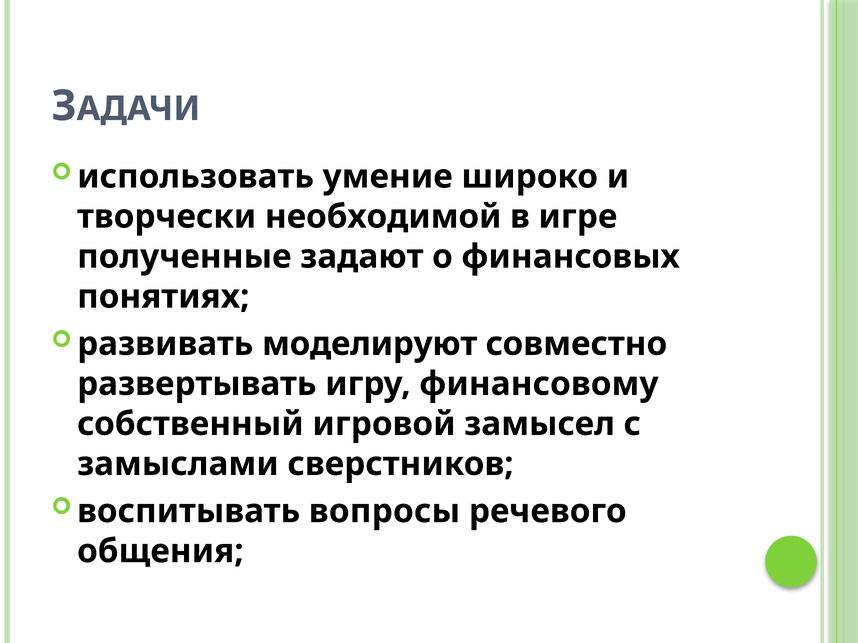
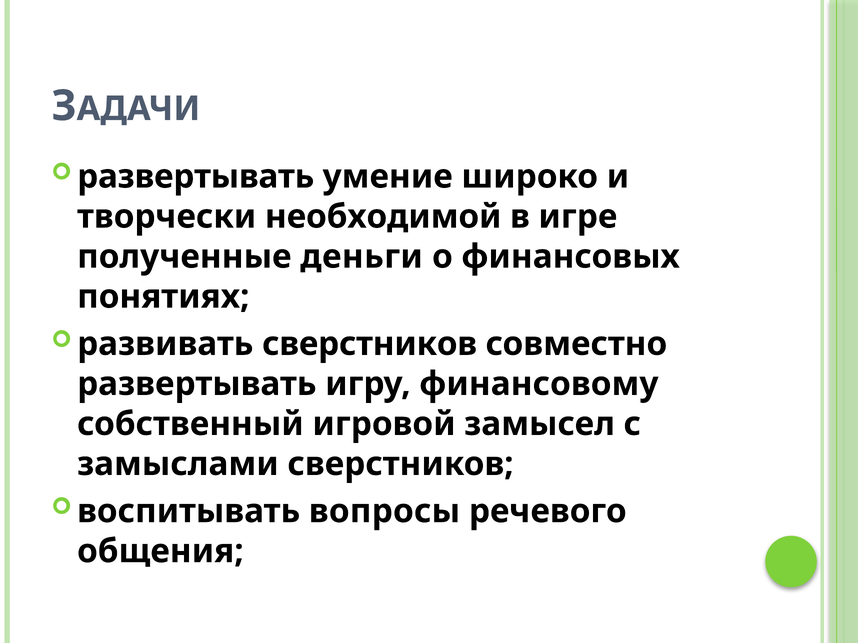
использовать at (196, 177): использовать -> развертывать
задают: задают -> деньги
развивать моделируют: моделируют -> сверстников
